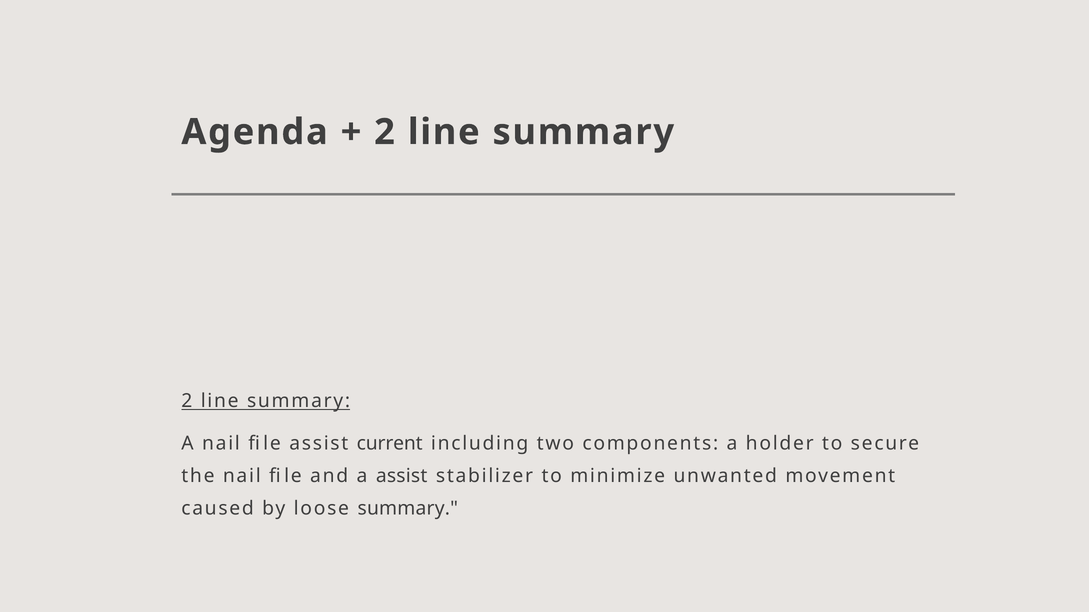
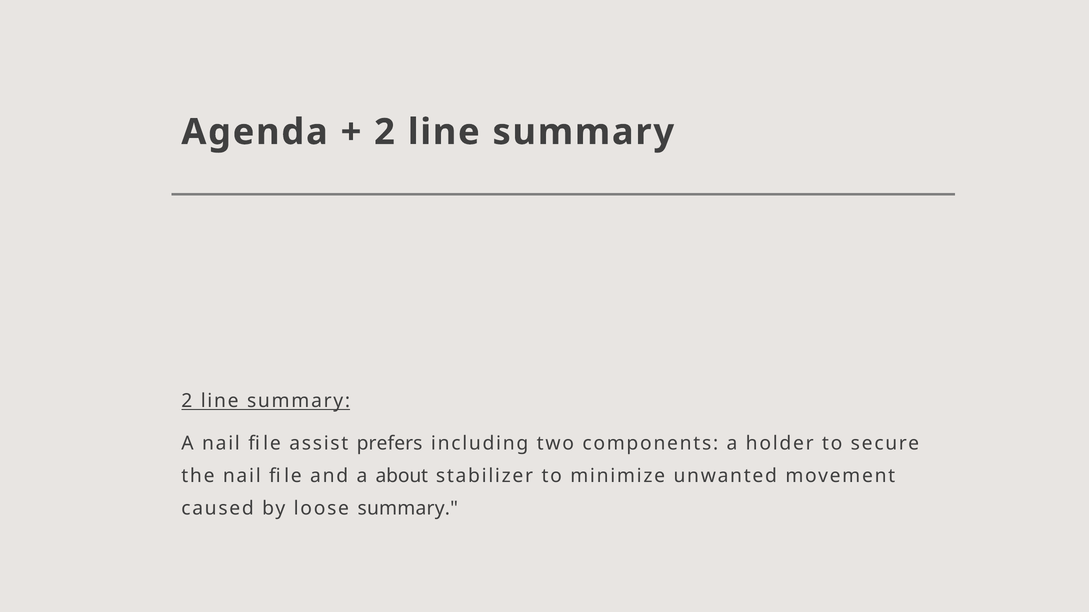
current: current -> prefers
a assist: assist -> about
